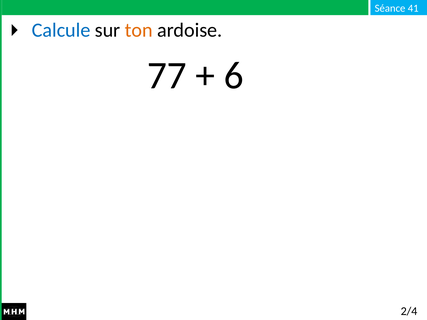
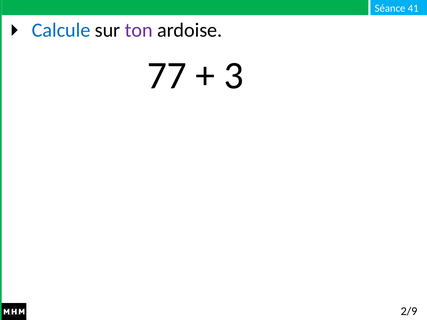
ton colour: orange -> purple
6: 6 -> 3
2/4: 2/4 -> 2/9
